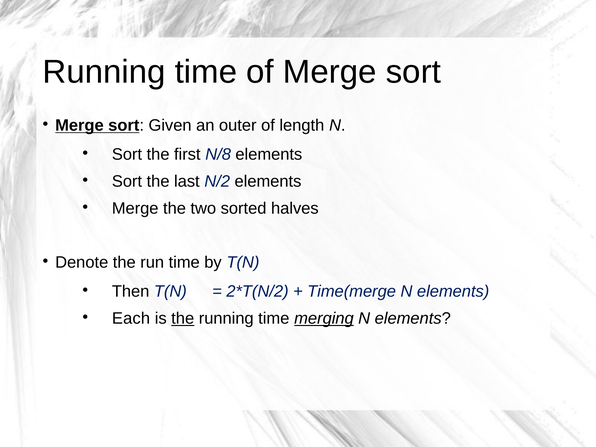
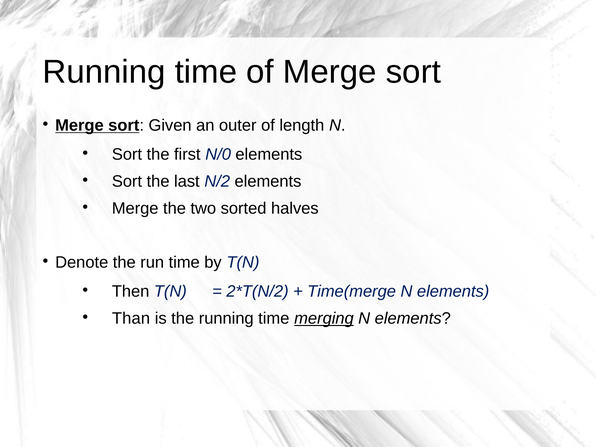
N/8: N/8 -> N/0
Each: Each -> Than
the at (183, 318) underline: present -> none
